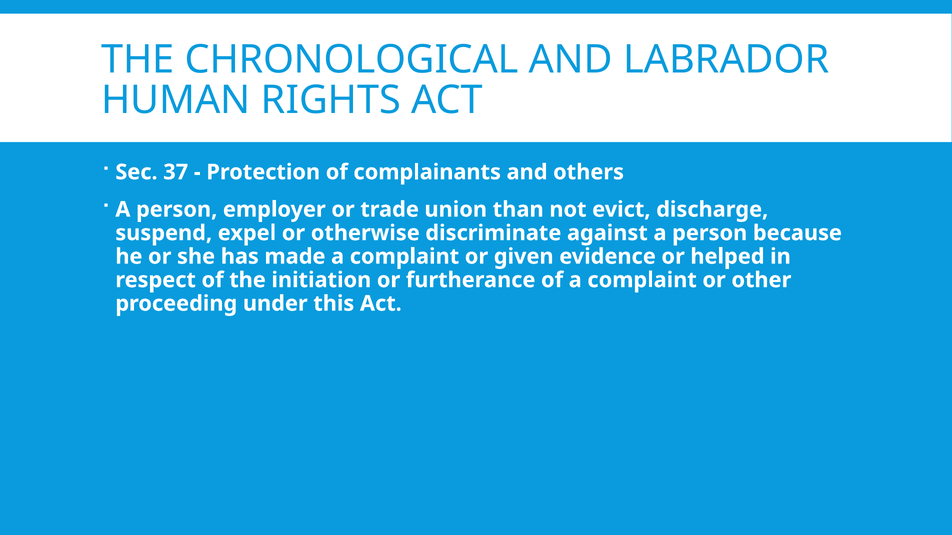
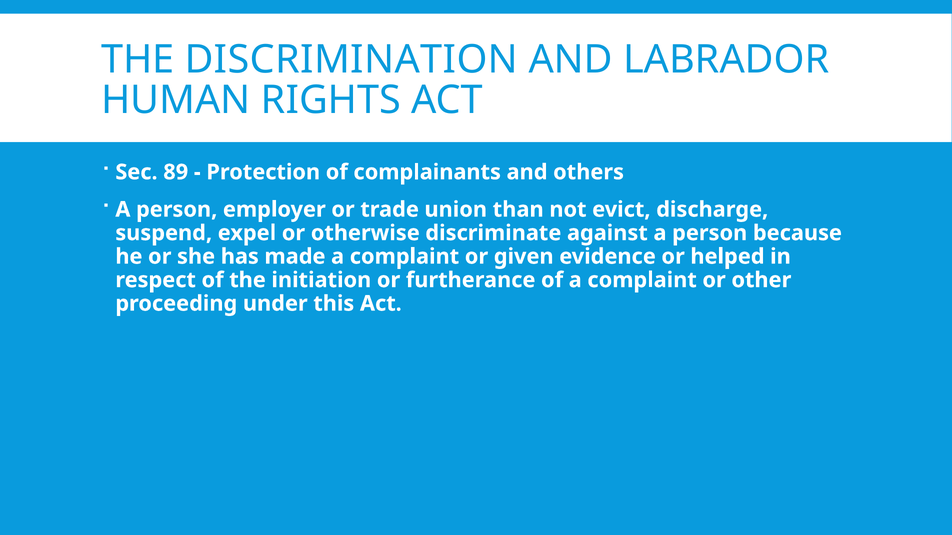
CHRONOLOGICAL: CHRONOLOGICAL -> DISCRIMINATION
37: 37 -> 89
